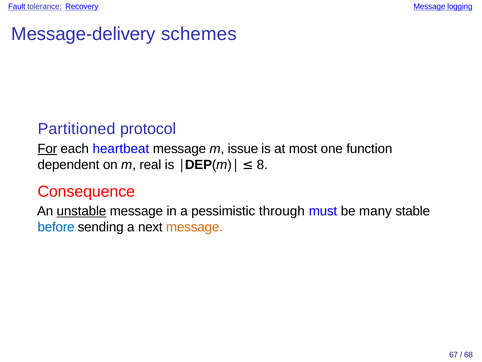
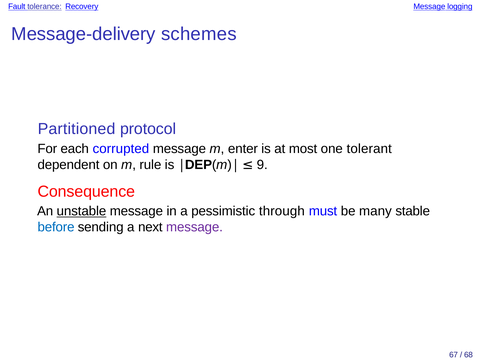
For underline: present -> none
heartbeat: heartbeat -> corrupted
issue: issue -> enter
function: function -> tolerant
real: real -> rule
8: 8 -> 9
message at (194, 227) colour: orange -> purple
